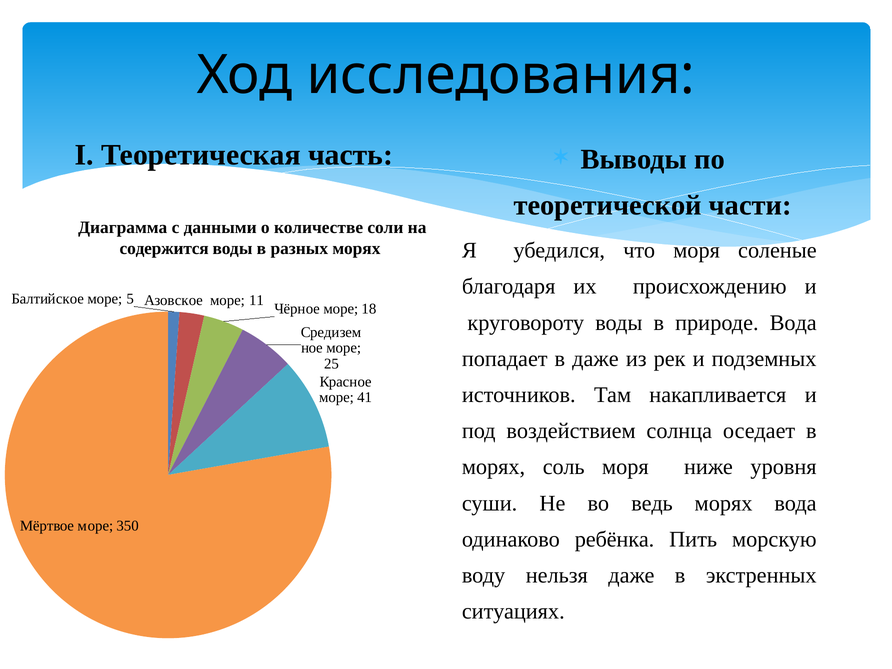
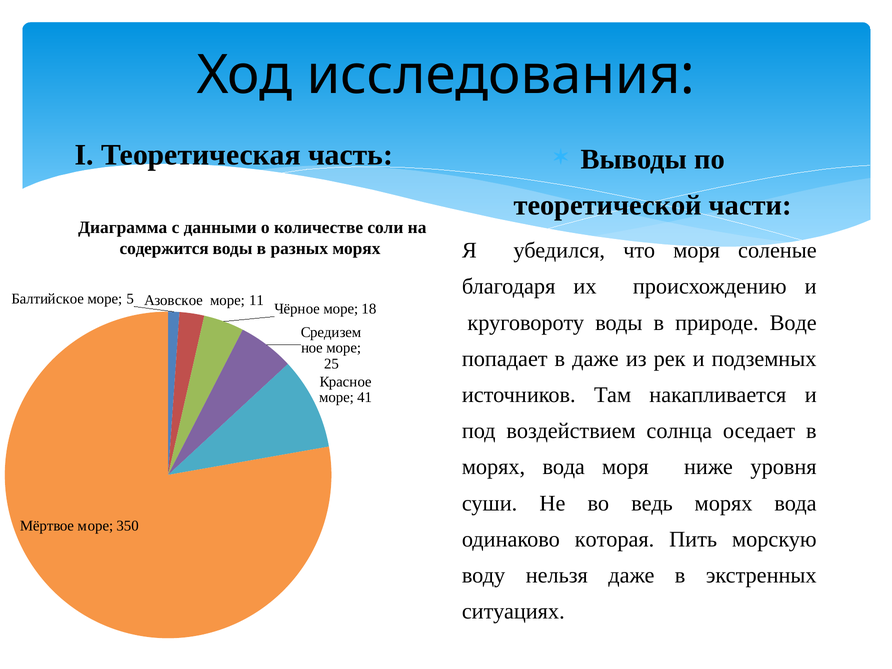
природе Вода: Вода -> Воде
соль at (564, 467): соль -> вода
ребёнка: ребёнка -> которая
